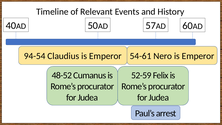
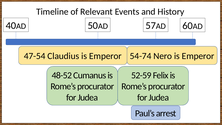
94-54: 94-54 -> 47-54
54-61: 54-61 -> 54-74
